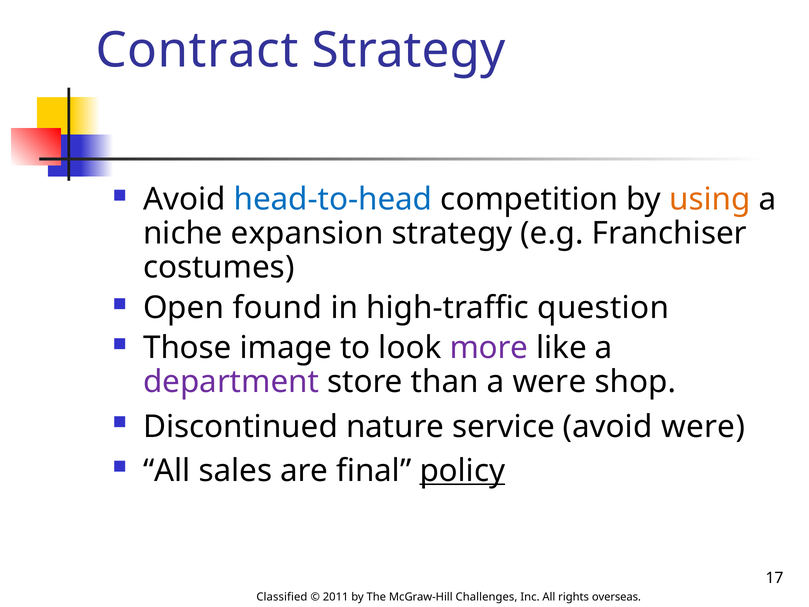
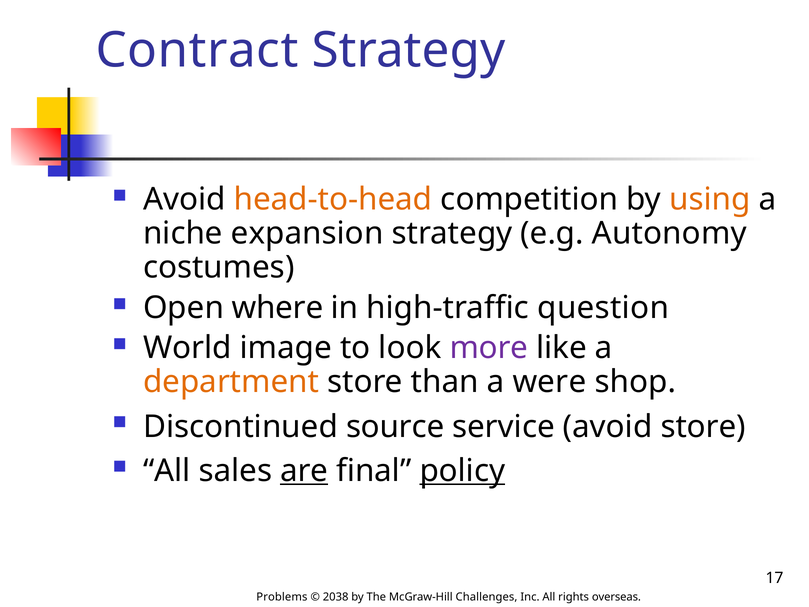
head-to-head colour: blue -> orange
Franchiser: Franchiser -> Autonomy
found: found -> where
Those: Those -> World
department colour: purple -> orange
nature: nature -> source
avoid were: were -> store
are underline: none -> present
Classified: Classified -> Problems
2011: 2011 -> 2038
